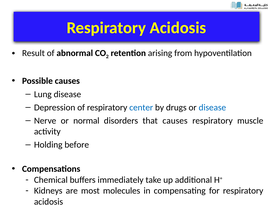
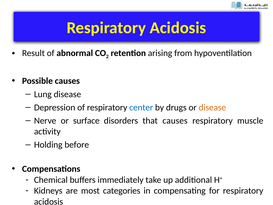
disease at (212, 107) colour: blue -> orange
normal: normal -> surface
molecules: molecules -> categories
